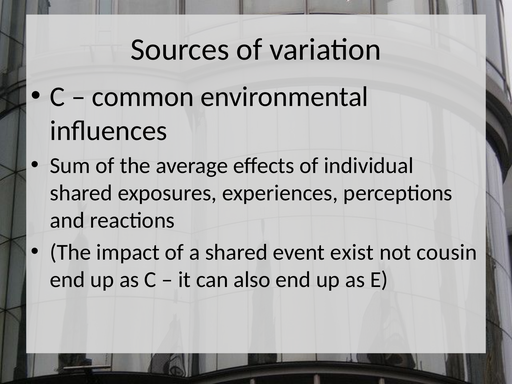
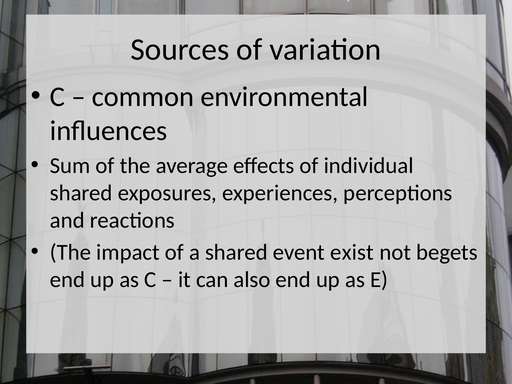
cousin: cousin -> begets
